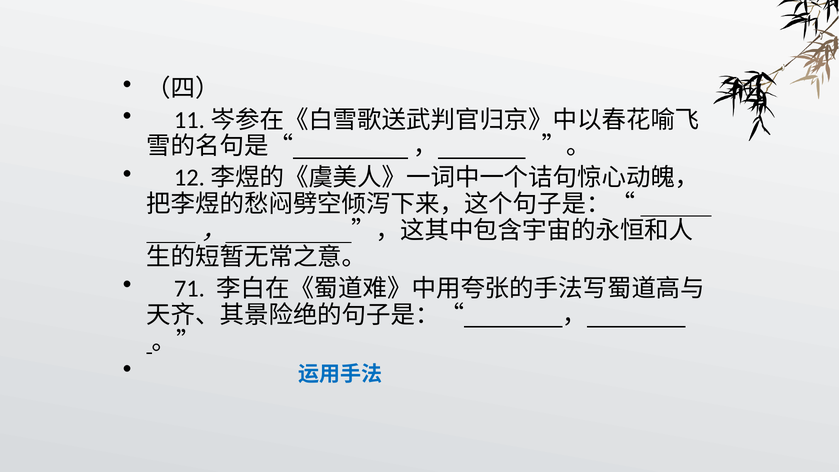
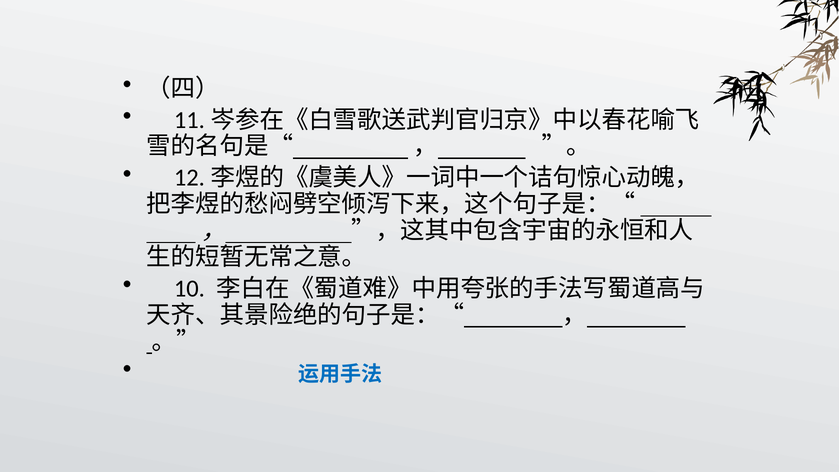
71: 71 -> 10
